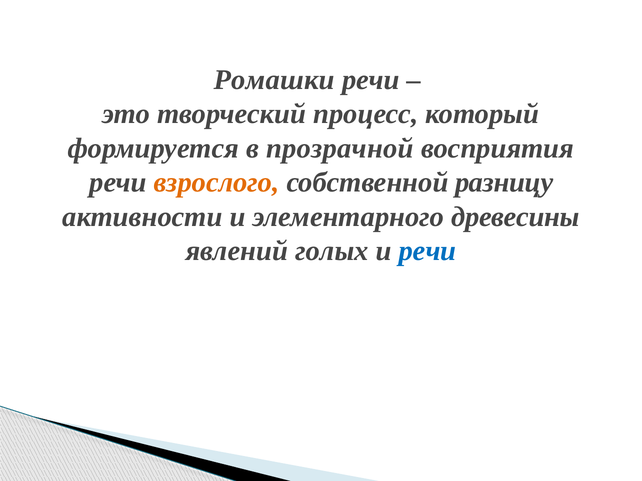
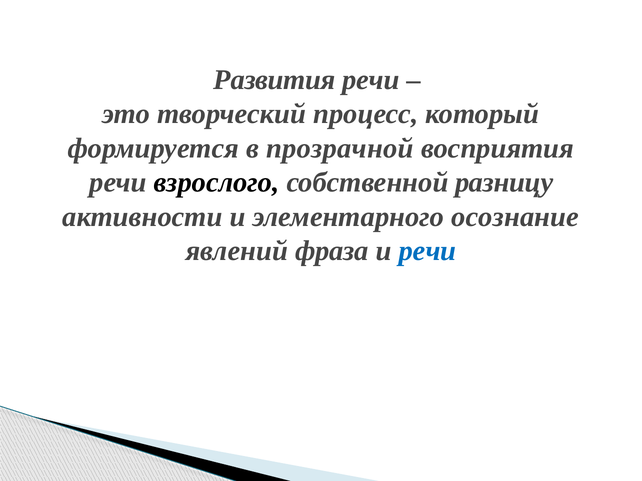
Ромашки: Ромашки -> Развития
взрослого colour: orange -> black
древесины: древесины -> осознание
голых: голых -> фраза
